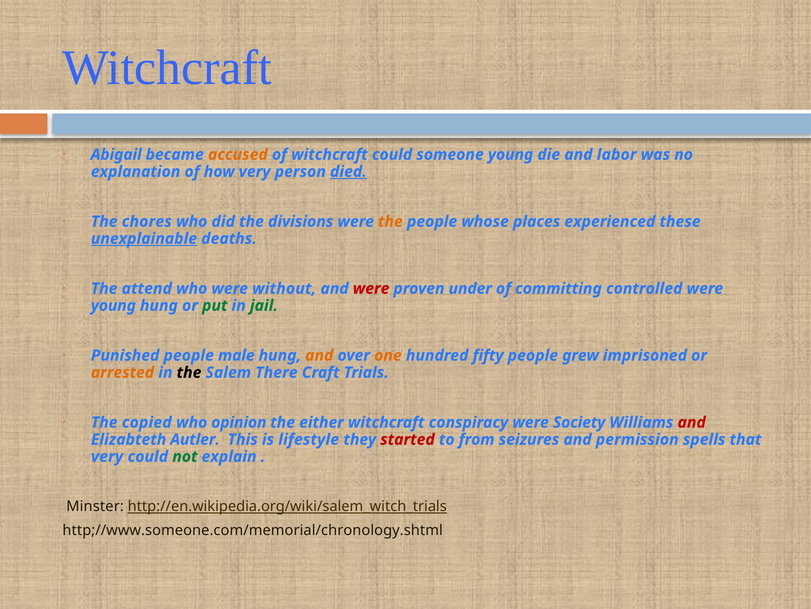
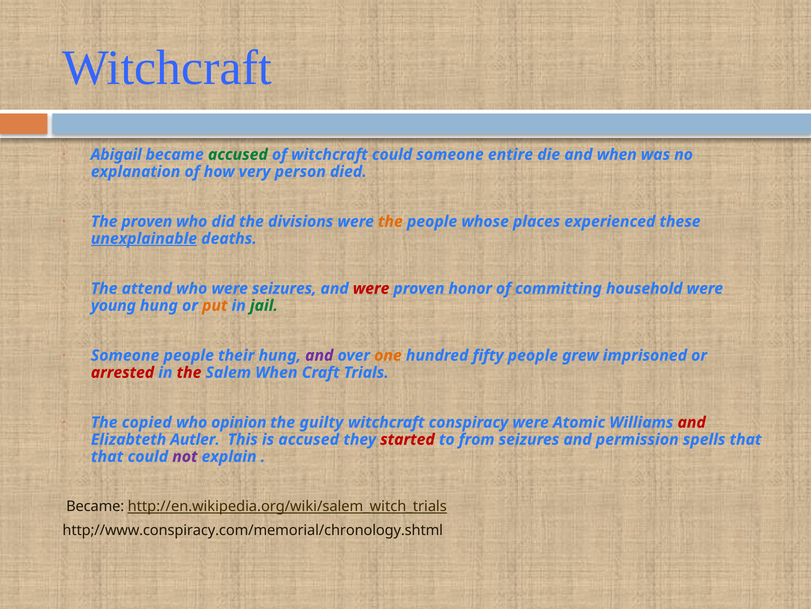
accused at (238, 154) colour: orange -> green
someone young: young -> entire
and labor: labor -> when
died underline: present -> none
The chores: chores -> proven
were without: without -> seizures
under: under -> honor
controlled: controlled -> household
put colour: green -> orange
Punished at (125, 355): Punished -> Someone
male: male -> their
and at (319, 355) colour: orange -> purple
arrested colour: orange -> red
the at (189, 372) colour: black -> red
Salem There: There -> When
either: either -> guilty
Society: Society -> Atomic
is lifestyle: lifestyle -> accused
very at (107, 456): very -> that
not colour: green -> purple
Minster at (95, 506): Minster -> Became
http;//www.someone.com/memorial/chronology.shtml: http;//www.someone.com/memorial/chronology.shtml -> http;//www.conspiracy.com/memorial/chronology.shtml
